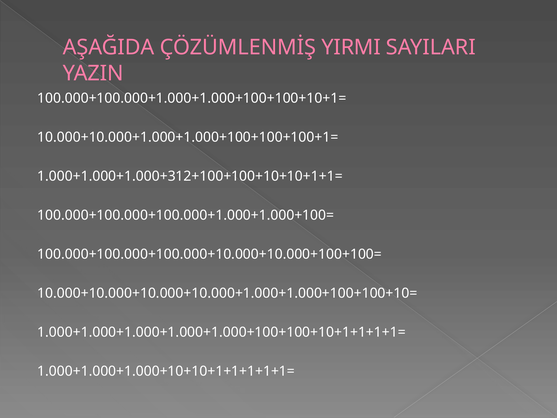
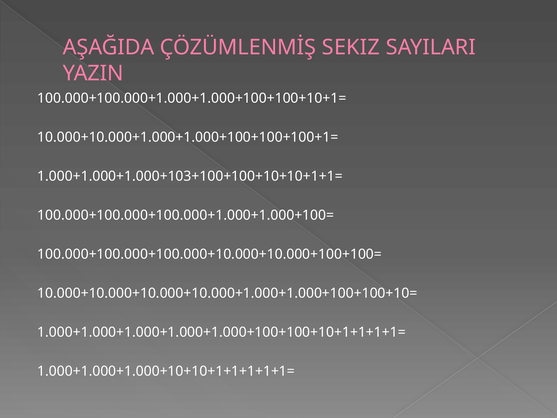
YIRMI: YIRMI -> SEKIZ
1.000+1.000+1.000+312+100+100+10+10+1+1=: 1.000+1.000+1.000+312+100+100+10+10+1+1= -> 1.000+1.000+1.000+103+100+100+10+10+1+1=
